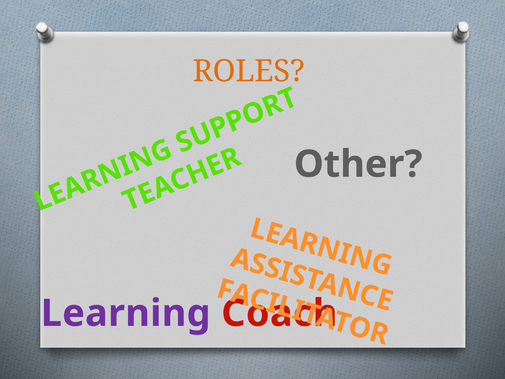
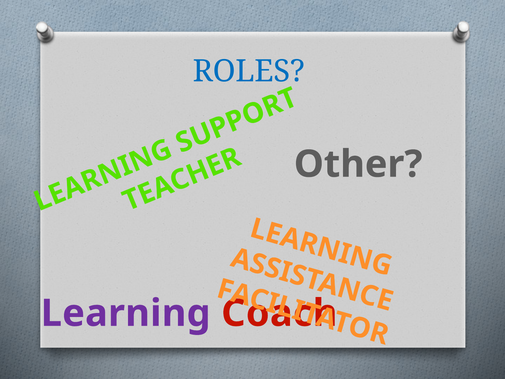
ROLES colour: orange -> blue
